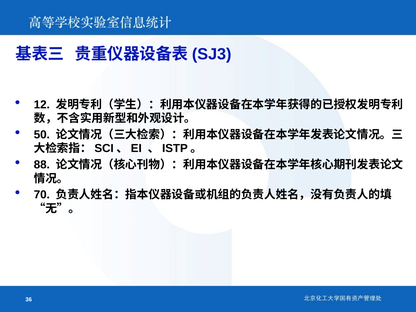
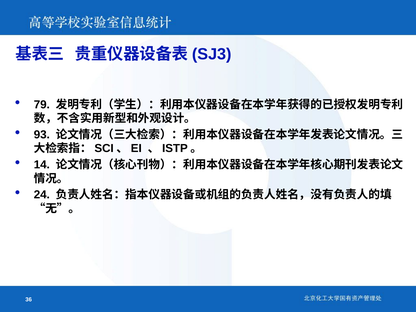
12: 12 -> 79
50: 50 -> 93
88: 88 -> 14
70: 70 -> 24
